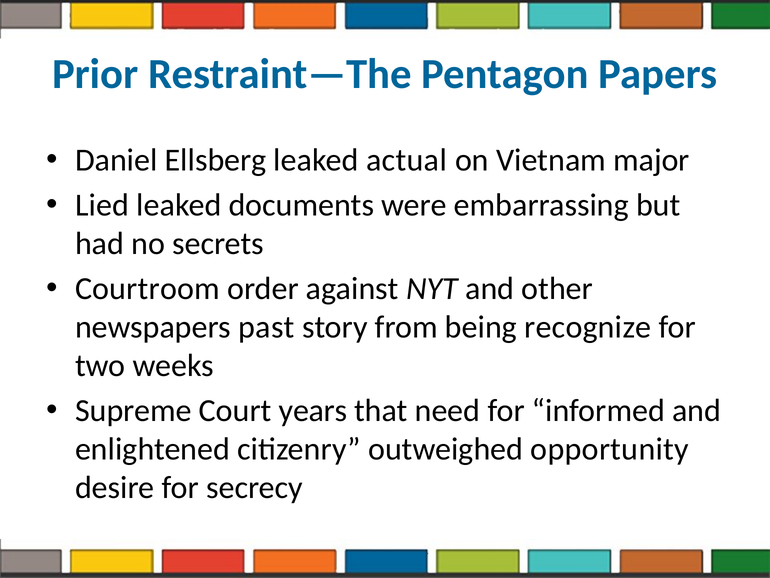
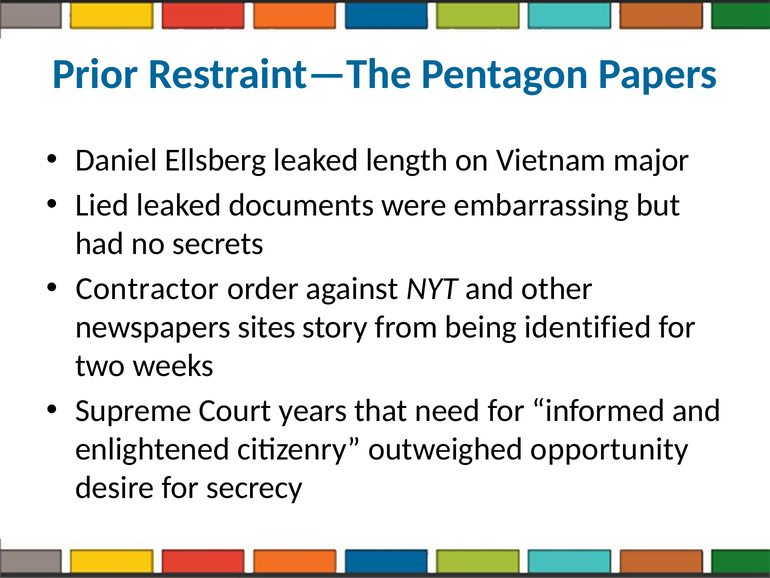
actual: actual -> length
Courtroom: Courtroom -> Contractor
past: past -> sites
recognize: recognize -> identified
